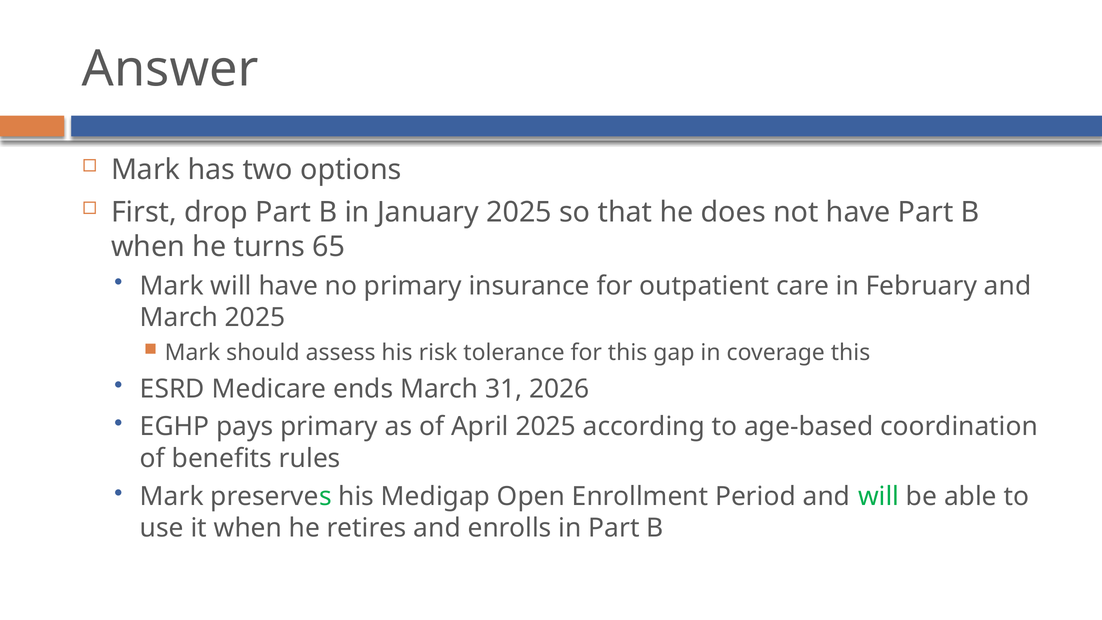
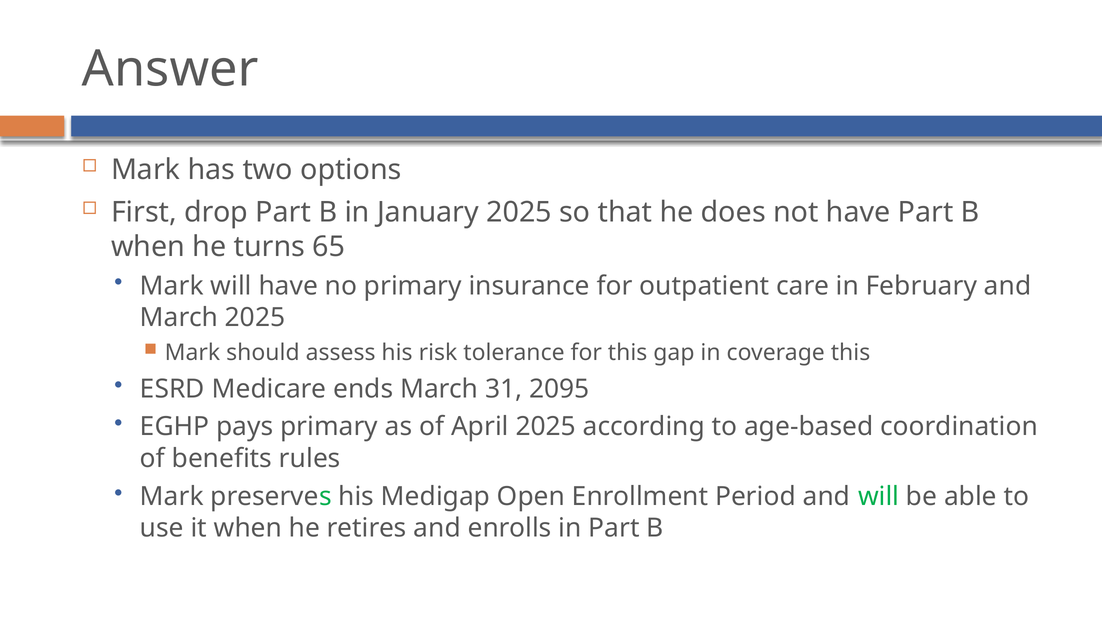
2026: 2026 -> 2095
